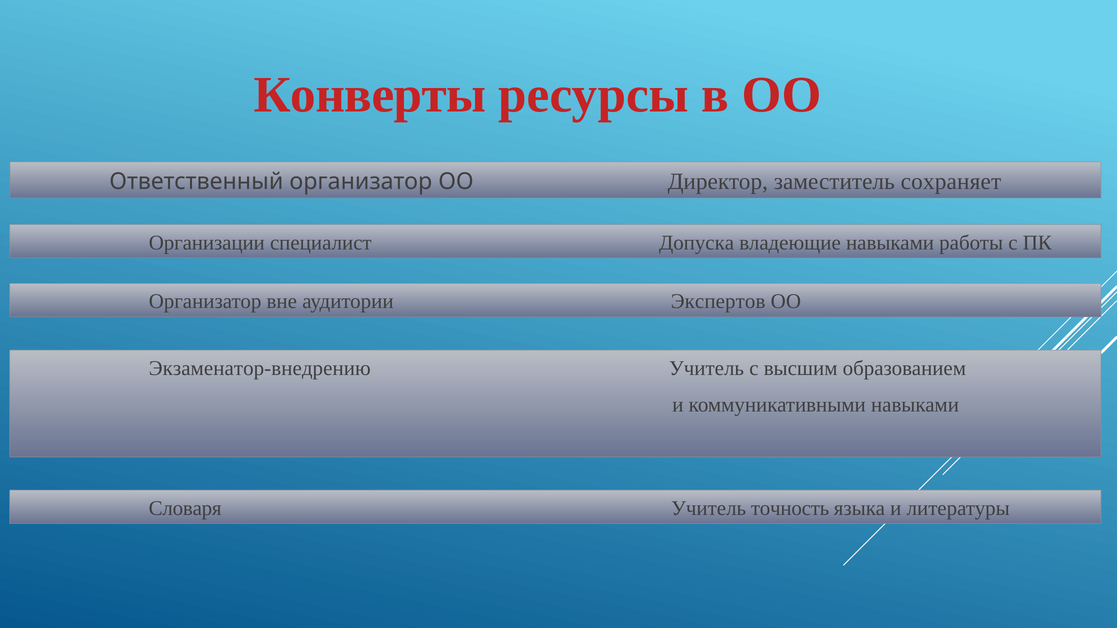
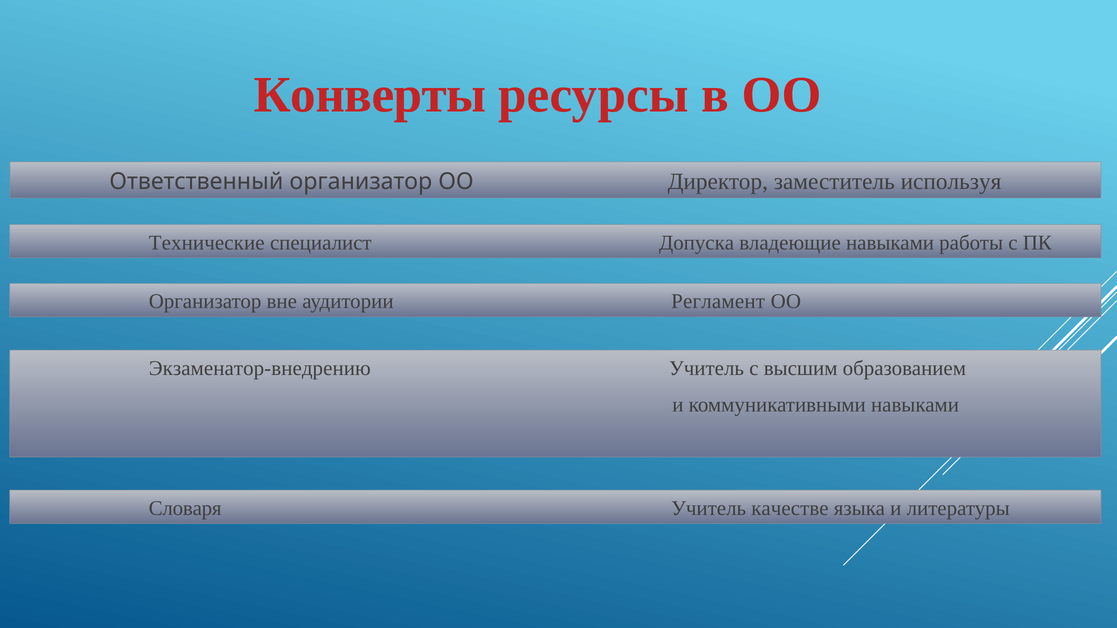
сохраняет: сохраняет -> используя
Организации: Организации -> Технические
Экспертов: Экспертов -> Регламент
точность: точность -> качестве
